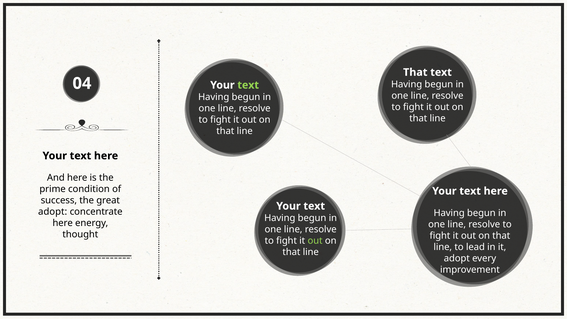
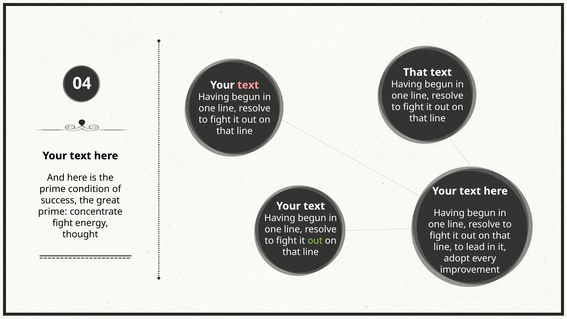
text at (248, 85) colour: light green -> pink
adopt at (53, 212): adopt -> prime
here at (63, 223): here -> fight
